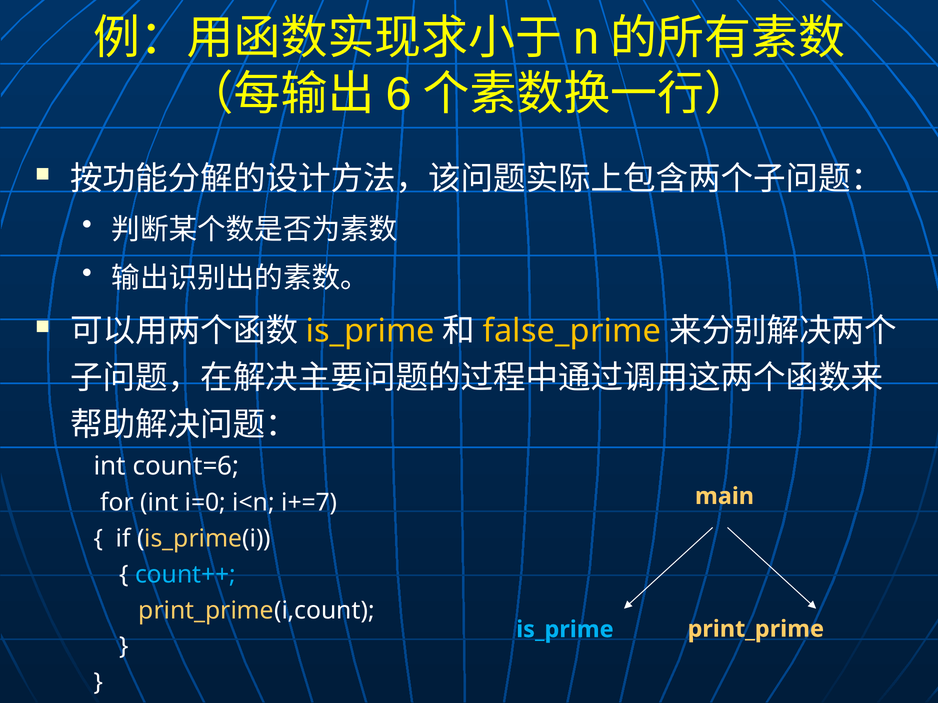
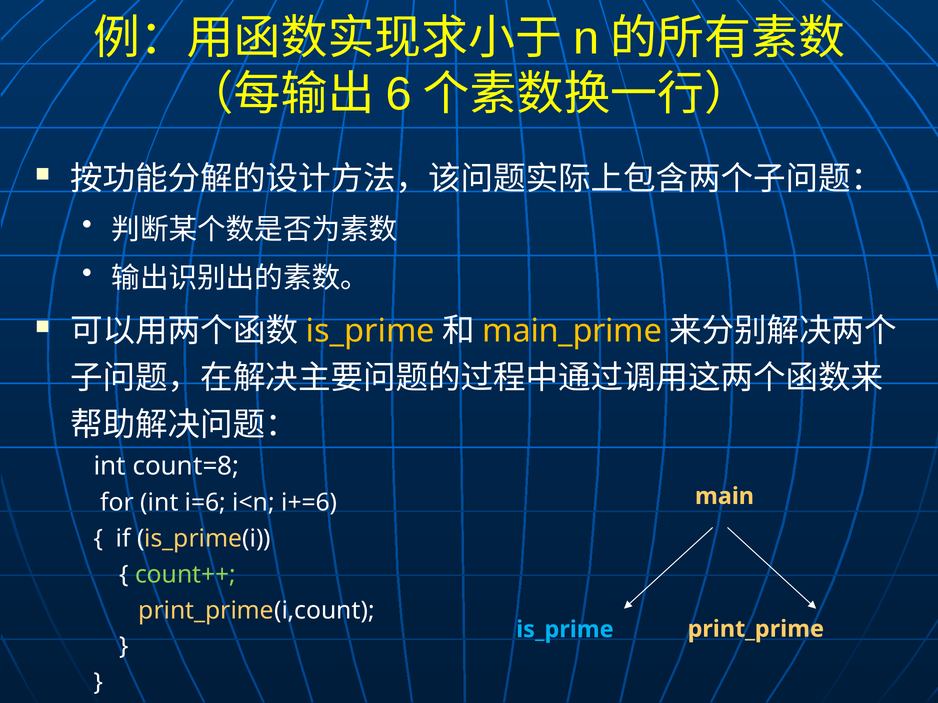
false_prime: false_prime -> main_prime
count=6: count=6 -> count=8
i=0: i=0 -> i=6
i+=7: i+=7 -> i+=6
count++ colour: light blue -> light green
